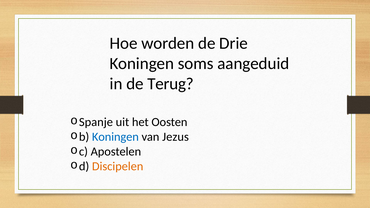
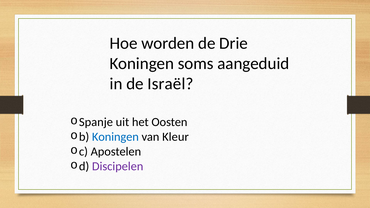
Terug: Terug -> Israël
Jezus: Jezus -> Kleur
Discipelen colour: orange -> purple
